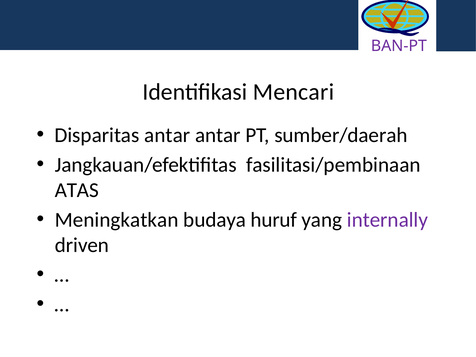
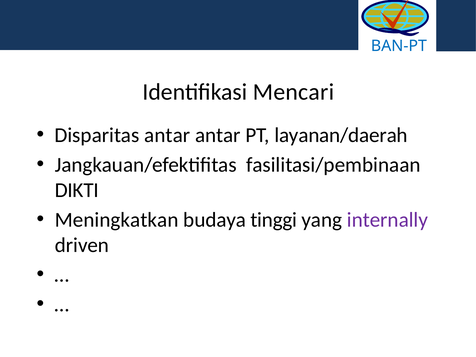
BAN-PT colour: purple -> blue
sumber/daerah: sumber/daerah -> layanan/daerah
ATAS: ATAS -> DIKTI
huruf: huruf -> tinggi
